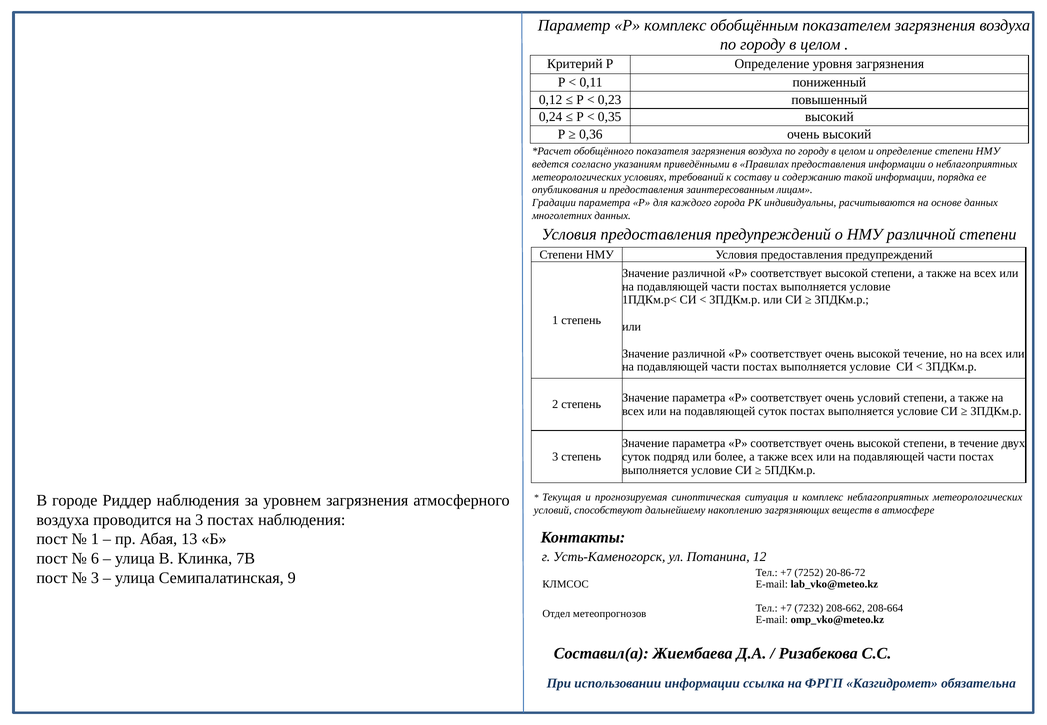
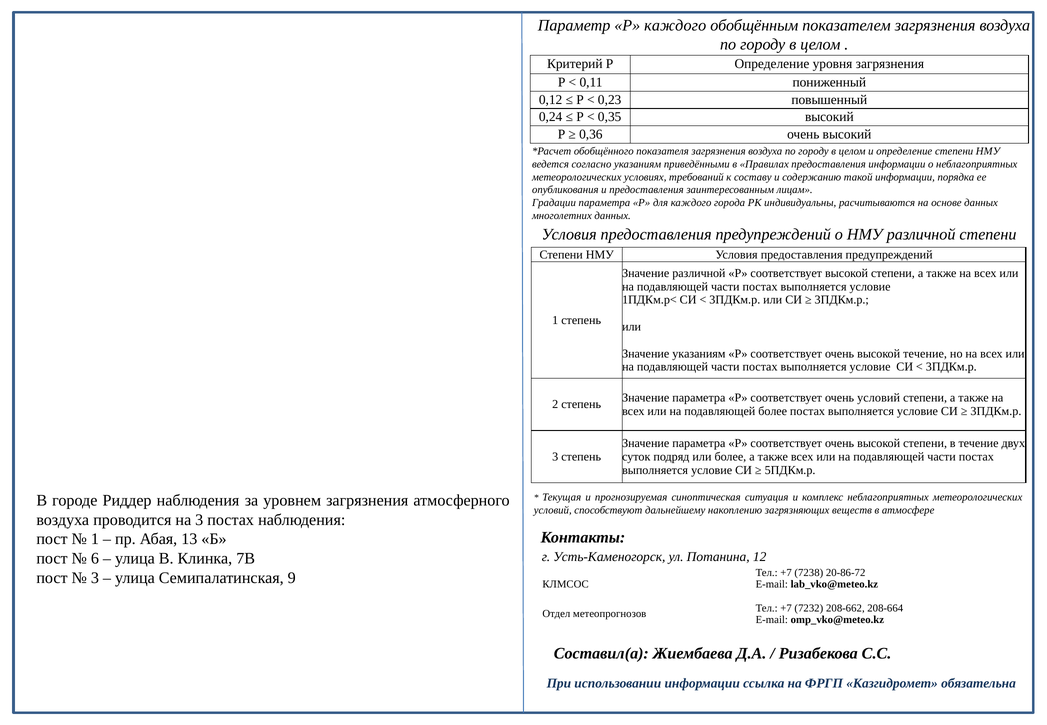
Р комплекс: комплекс -> каждого
различной at (699, 353): различной -> указаниям
подавляющей суток: суток -> более
7252: 7252 -> 7238
